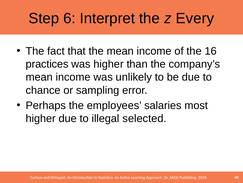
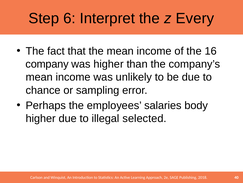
practices: practices -> company
most: most -> body
